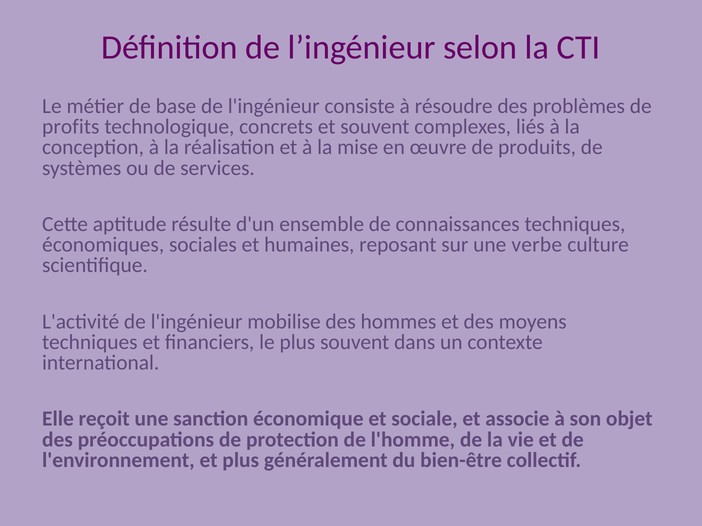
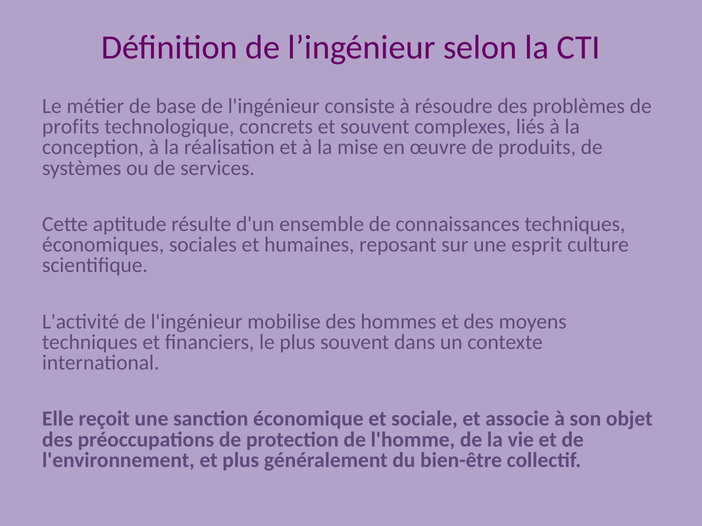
verbe: verbe -> esprit
